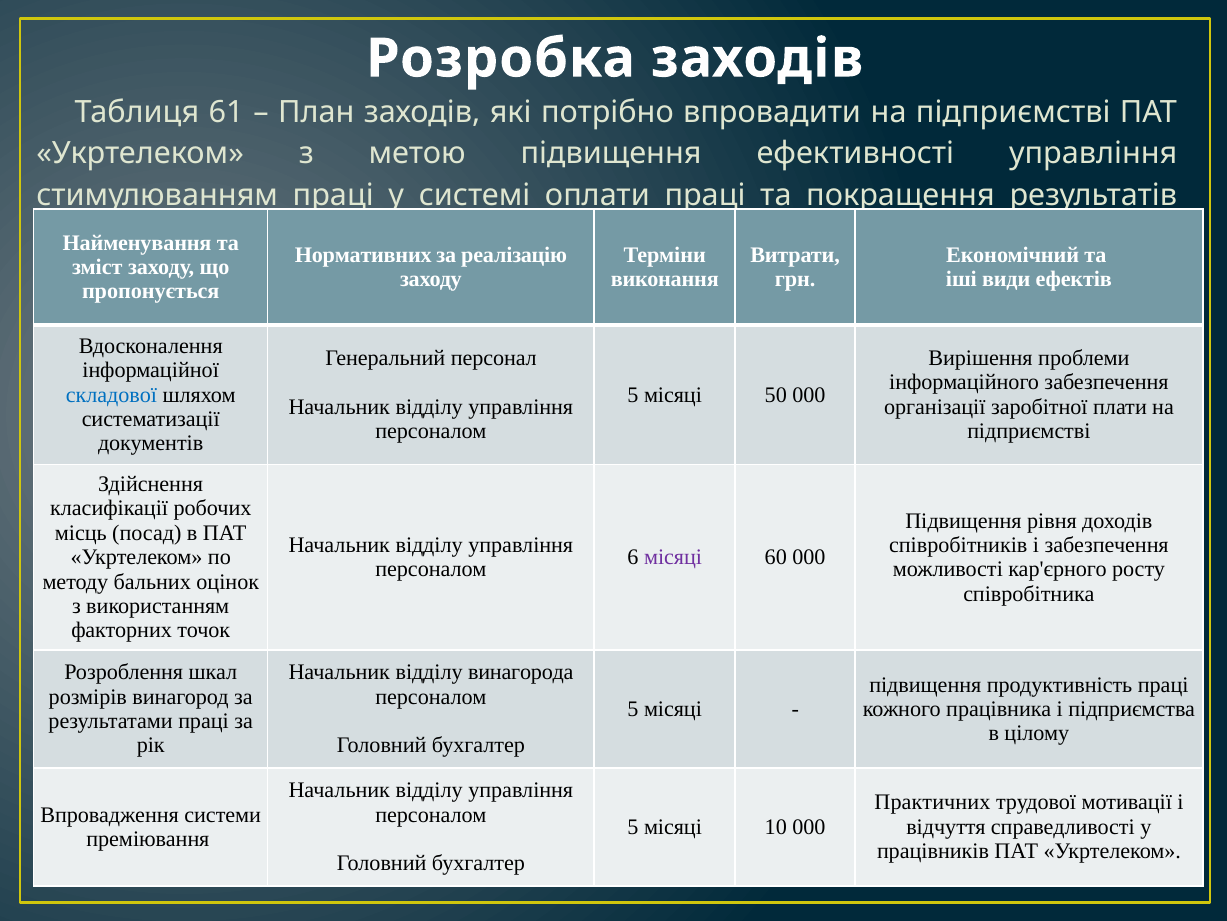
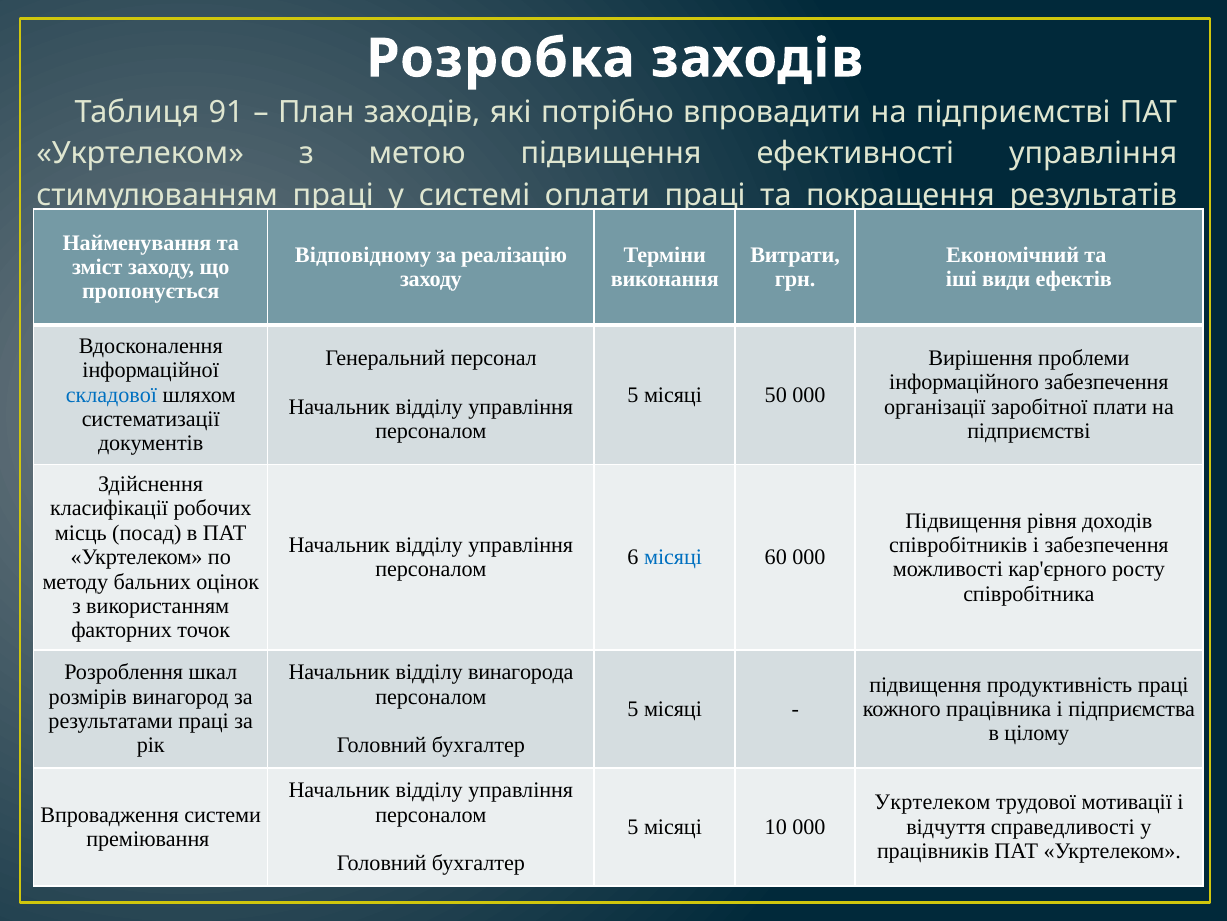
61: 61 -> 91
Нормативних: Нормативних -> Відповідному
місяці at (673, 557) colour: purple -> blue
Практичних at (932, 802): Практичних -> Укртелеком
